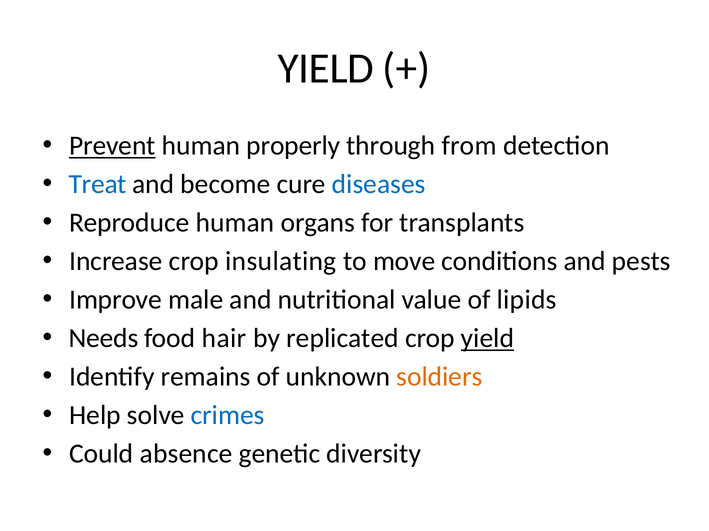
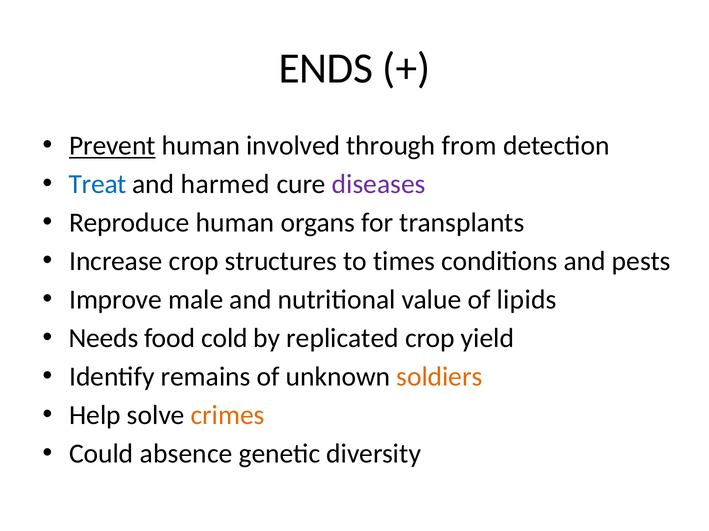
YIELD at (326, 69): YIELD -> ENDS
properly: properly -> involved
become: become -> harmed
diseases colour: blue -> purple
insulating: insulating -> structures
move: move -> times
hair: hair -> cold
yield at (488, 339) underline: present -> none
crimes colour: blue -> orange
